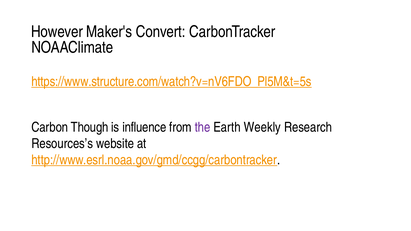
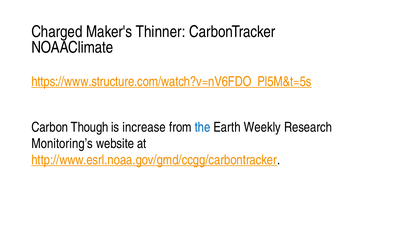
However: However -> Charged
Convert: Convert -> Thinner
influence: influence -> increase
the colour: purple -> blue
Resources’s: Resources’s -> Monitoring’s
